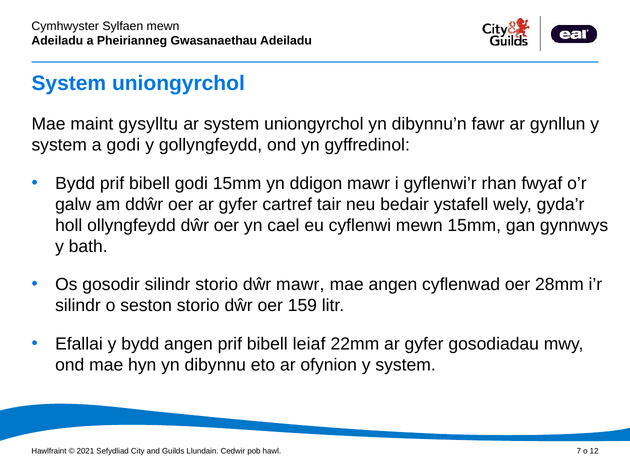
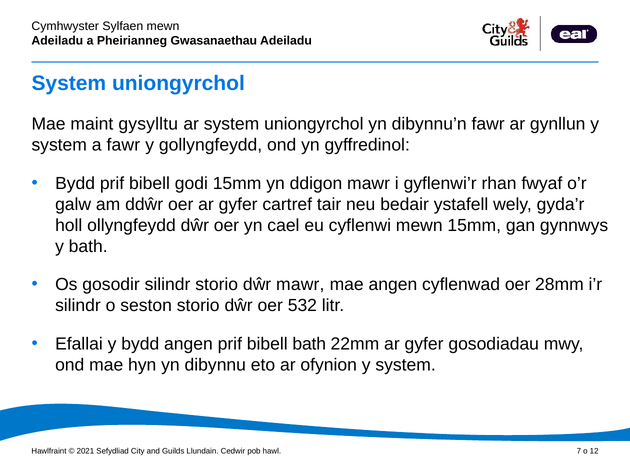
a godi: godi -> fawr
159: 159 -> 532
bibell leiaf: leiaf -> bath
